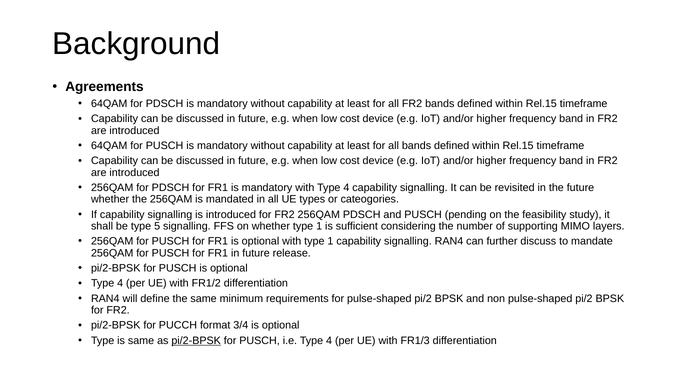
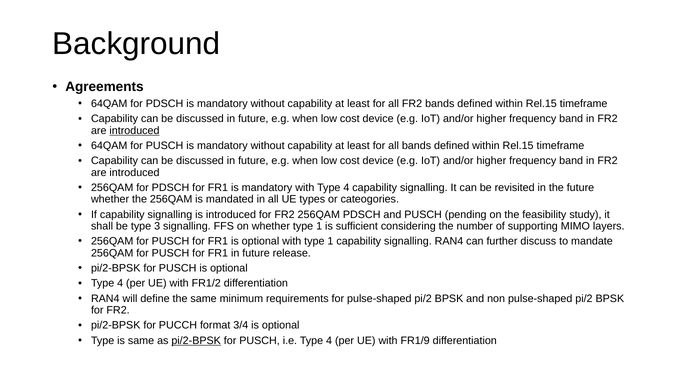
introduced at (134, 130) underline: none -> present
5: 5 -> 3
FR1/3: FR1/3 -> FR1/9
